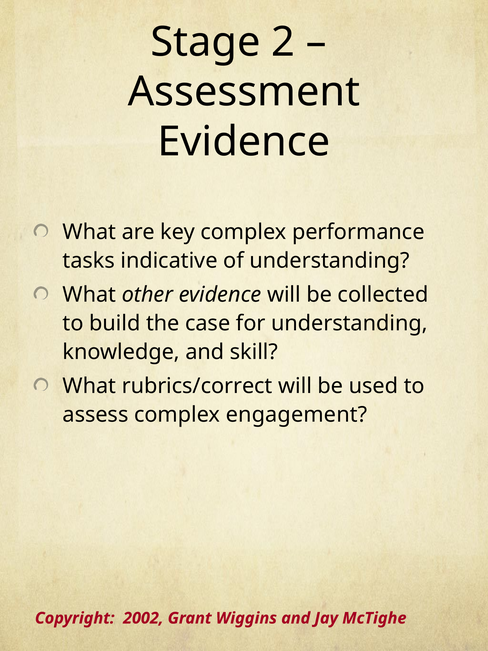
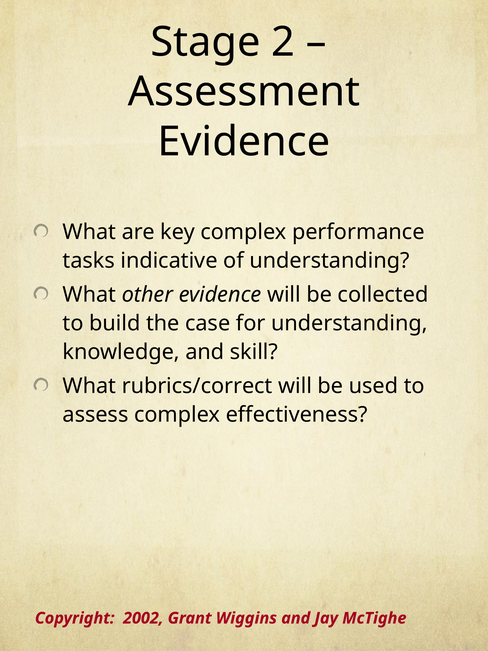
engagement: engagement -> effectiveness
